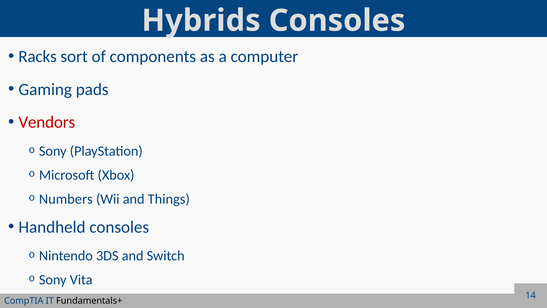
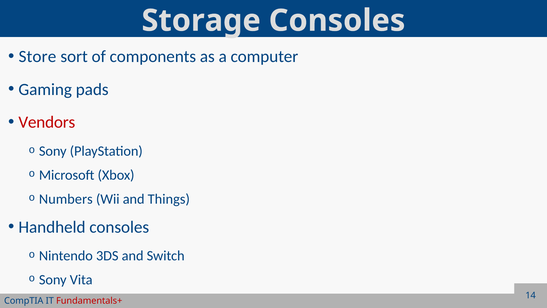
Hybrids: Hybrids -> Storage
Racks: Racks -> Store
Fundamentals+ colour: black -> red
